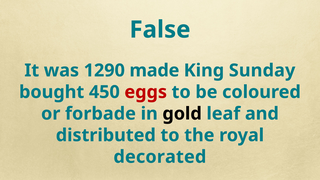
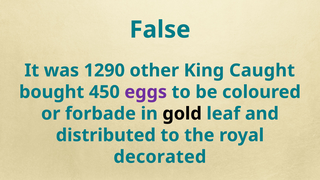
made: made -> other
Sunday: Sunday -> Caught
eggs colour: red -> purple
